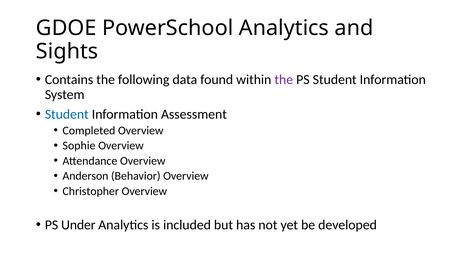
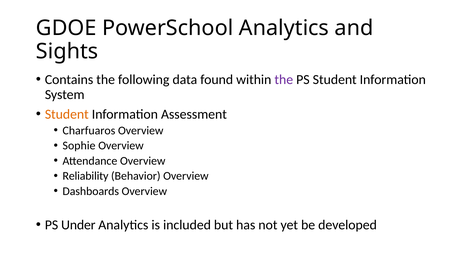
Student at (67, 114) colour: blue -> orange
Completed: Completed -> Charfuaros
Anderson: Anderson -> Reliability
Christopher: Christopher -> Dashboards
